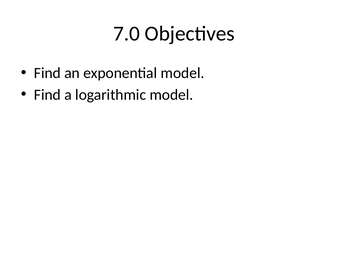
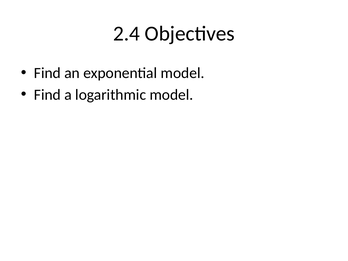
7.0: 7.0 -> 2.4
